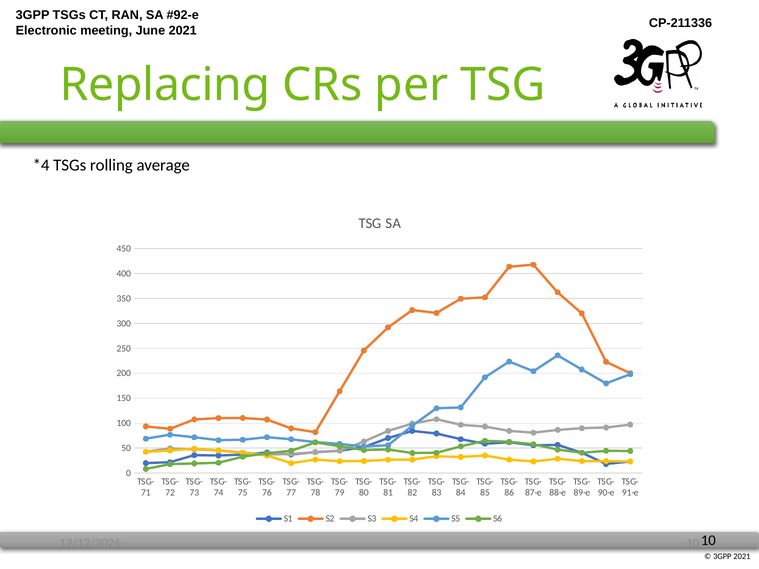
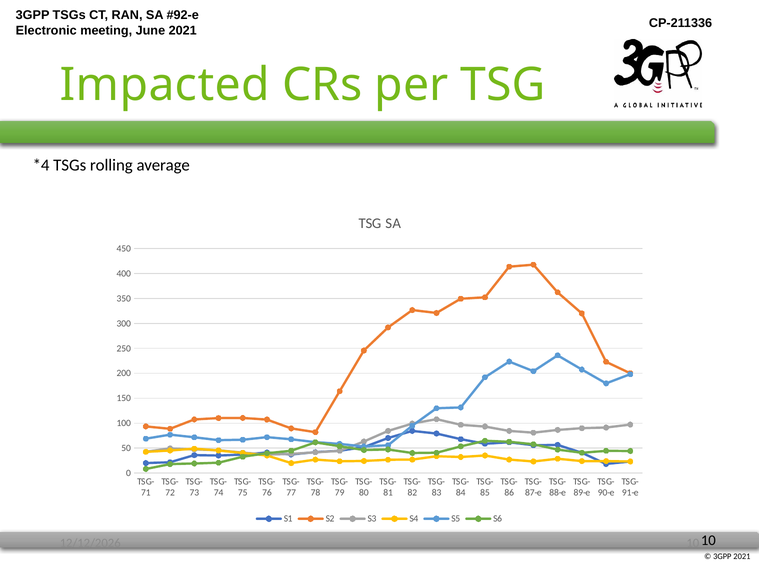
Replacing: Replacing -> Impacted
